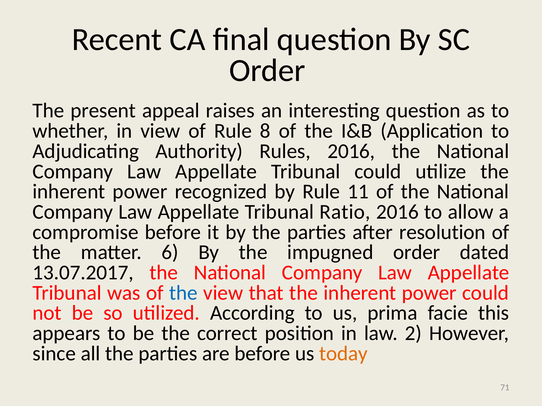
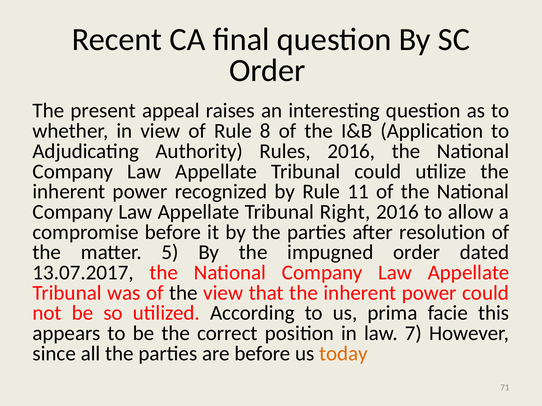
Ratio: Ratio -> Right
6: 6 -> 5
the at (183, 293) colour: blue -> black
2: 2 -> 7
